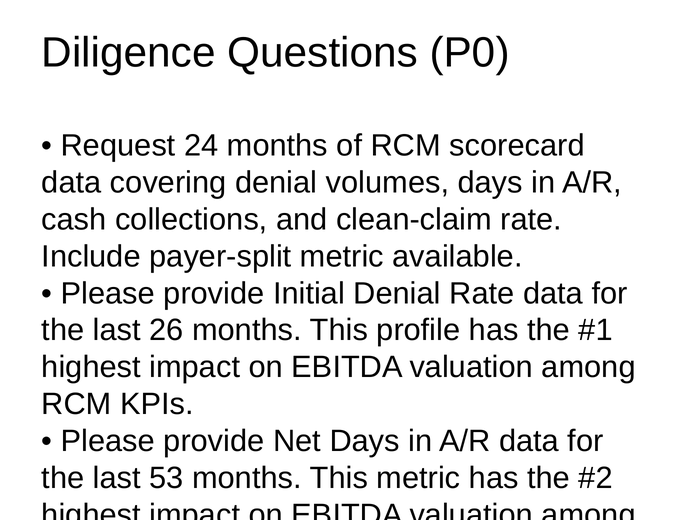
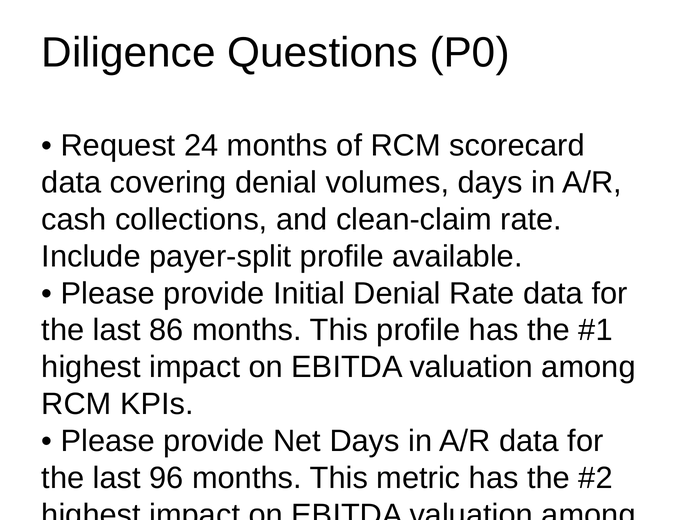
payer-split metric: metric -> profile
26: 26 -> 86
53: 53 -> 96
